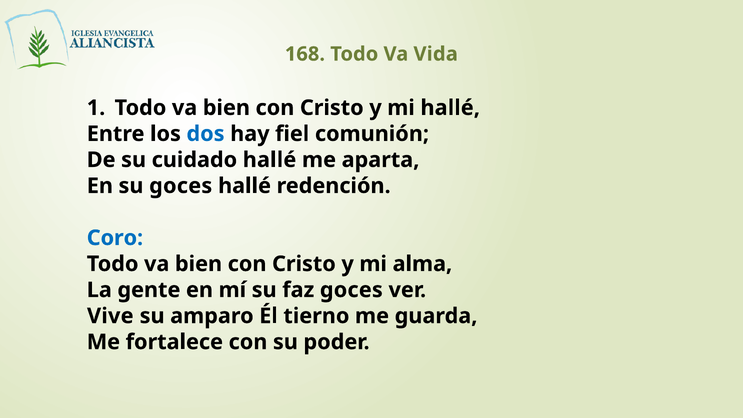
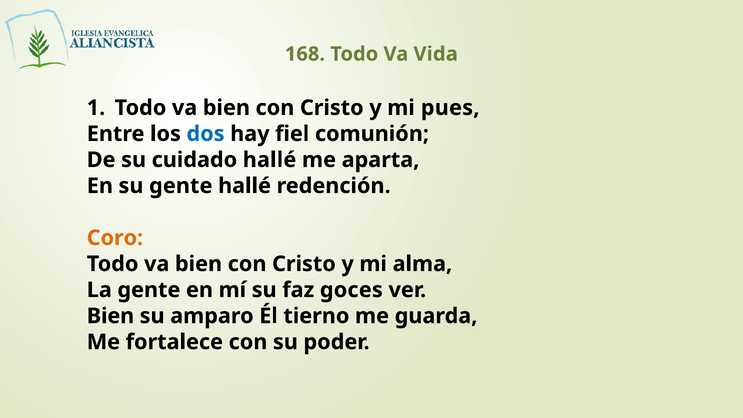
mi hallé: hallé -> pues
su goces: goces -> gente
Coro colour: blue -> orange
Vive at (110, 316): Vive -> Bien
